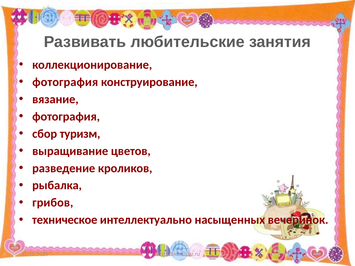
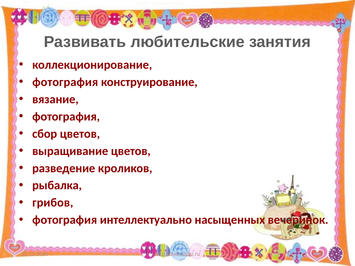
сбор туризм: туризм -> цветов
техническое at (65, 220): техническое -> фотография
